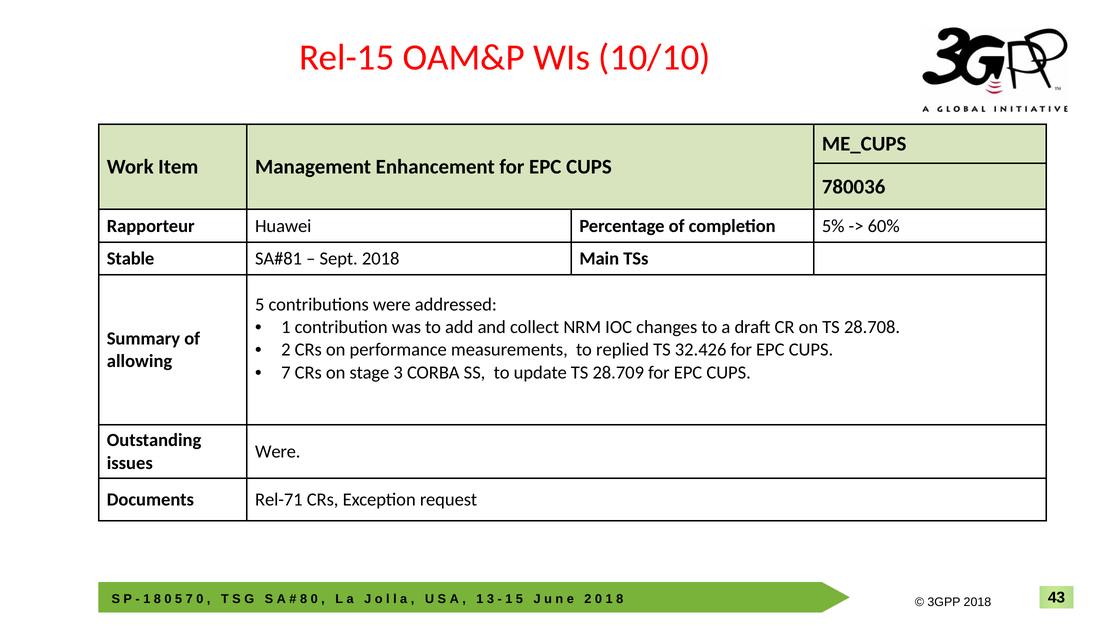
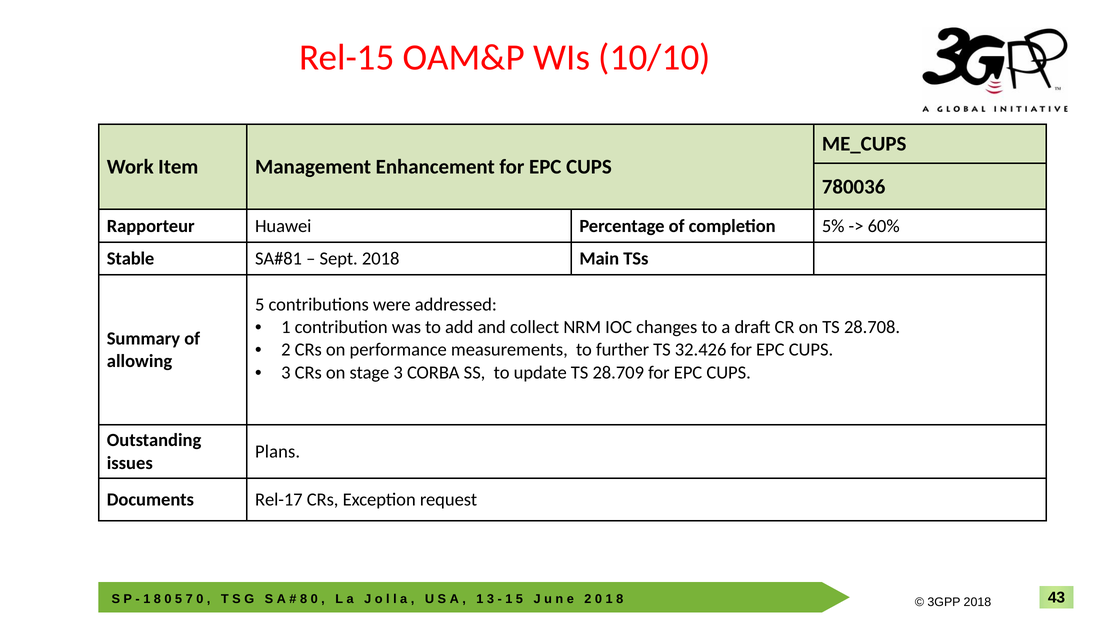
replied: replied -> further
7 at (286, 373): 7 -> 3
Were at (278, 452): Were -> Plans
Rel-71: Rel-71 -> Rel-17
